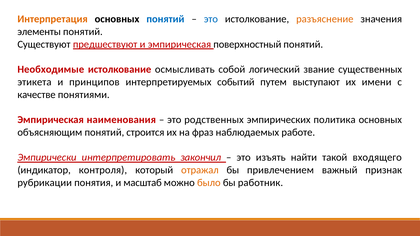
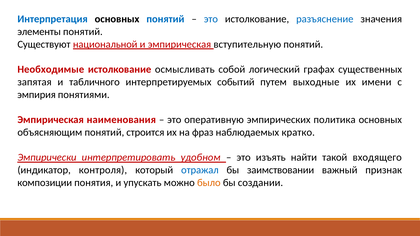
Интерпретация colour: orange -> blue
разъяснение colour: orange -> blue
предшествуют: предшествуют -> национальной
поверхностный: поверхностный -> вступительную
звание: звание -> графах
этикета: этикета -> запятая
принципов: принципов -> табличного
выступают: выступают -> выходные
качестве: качестве -> эмпирия
родственных: родственных -> оперативную
работе: работе -> кратко
закончил: закончил -> удобном
отражал colour: orange -> blue
привлечением: привлечением -> заимствовании
рубрикации: рубрикации -> композиции
масштаб: масштаб -> упускать
работник: работник -> создании
